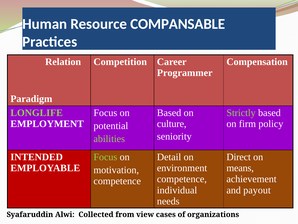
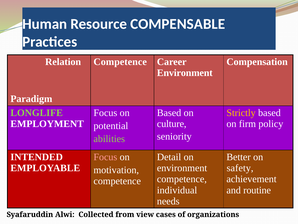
COMPANSABLE: COMPANSABLE -> COMPENSABLE
Competition at (120, 62): Competition -> Competence
Programmer at (185, 73): Programmer -> Environment
Strictly colour: light green -> yellow
Focus at (105, 157) colour: light green -> pink
Direct: Direct -> Better
means: means -> safety
payout: payout -> routine
